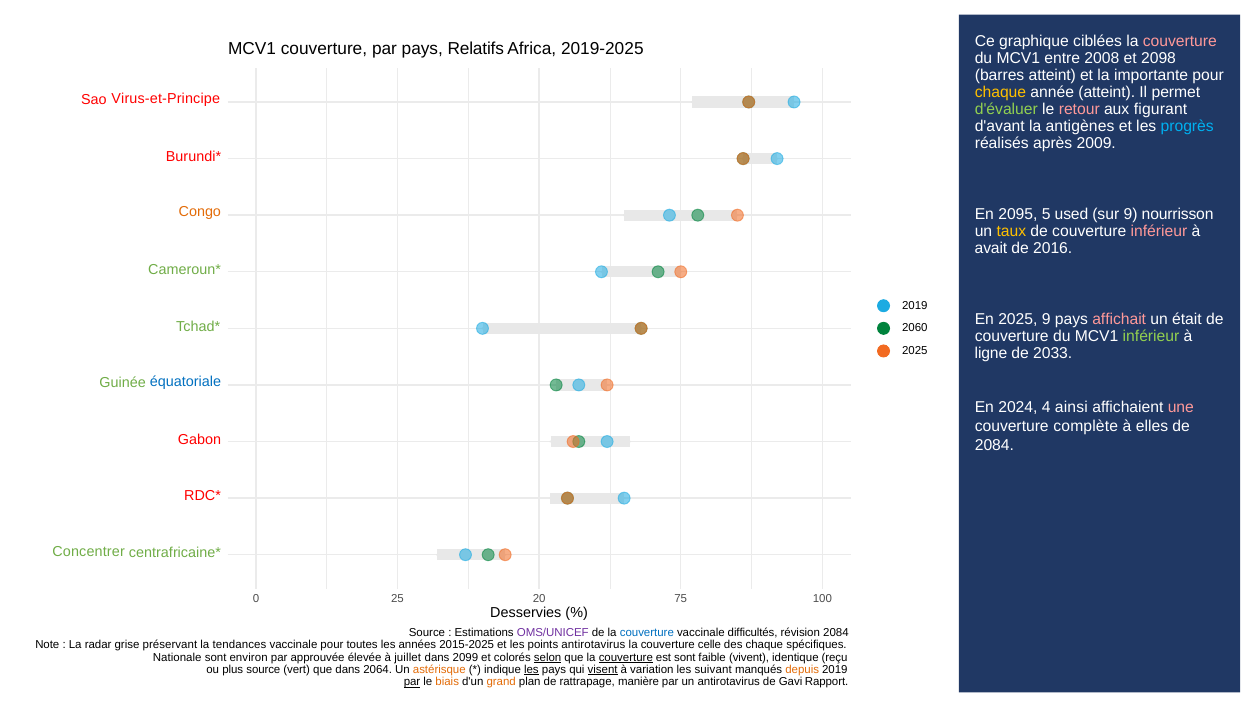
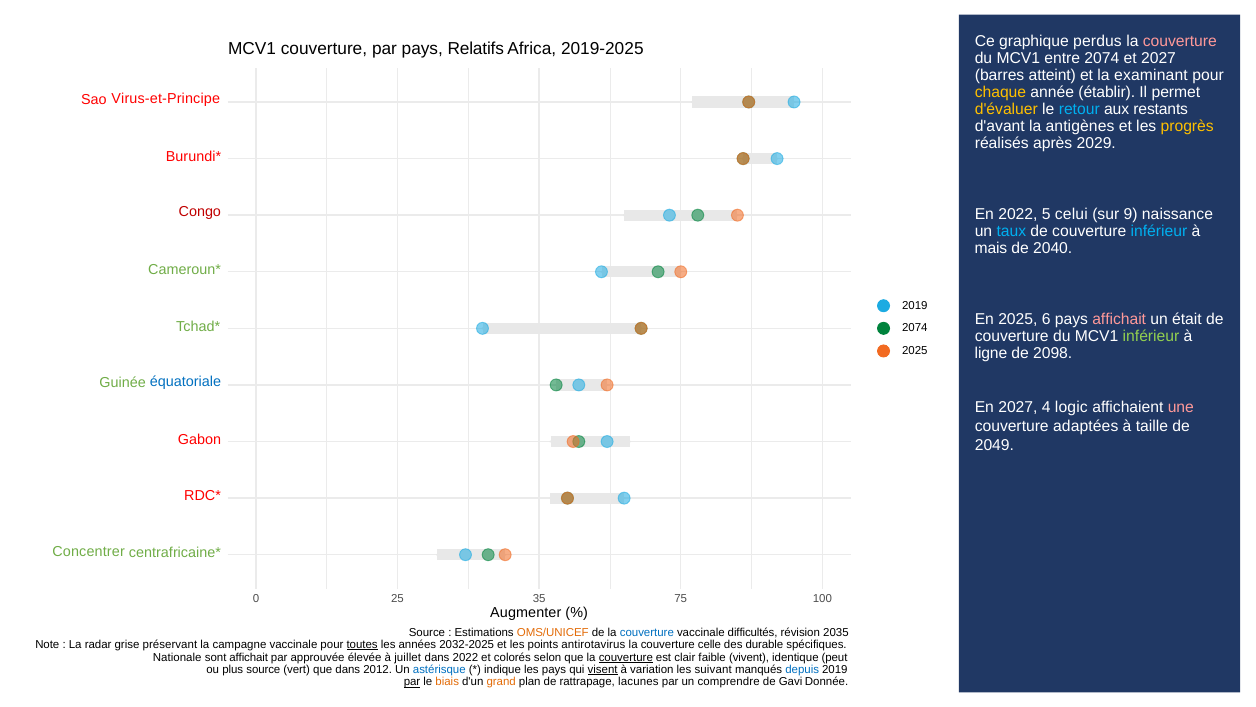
ciblées: ciblées -> perdus
entre 2008: 2008 -> 2074
et 2098: 2098 -> 2027
importante: importante -> examinant
année atteint: atteint -> établir
d'évaluer colour: light green -> yellow
retour colour: pink -> light blue
figurant: figurant -> restants
progrès colour: light blue -> yellow
2009: 2009 -> 2029
Congo colour: orange -> red
En 2095: 2095 -> 2022
used: used -> celui
nourrisson: nourrisson -> naissance
taux colour: yellow -> light blue
inférieur at (1159, 231) colour: pink -> light blue
avait: avait -> mais
2016: 2016 -> 2040
2025 9: 9 -> 6
2060 at (915, 328): 2060 -> 2074
2033: 2033 -> 2098
En 2024: 2024 -> 2027
ainsi: ainsi -> logic
complète: complète -> adaptées
elles: elles -> taille
2084 at (994, 445): 2084 -> 2049
20: 20 -> 35
Desservies: Desservies -> Augmenter
OMS/UNICEF colour: purple -> orange
révision 2084: 2084 -> 2035
tendances: tendances -> campagne
toutes underline: none -> present
2015-2025: 2015-2025 -> 2032-2025
des chaque: chaque -> durable
sont environ: environ -> affichait
dans 2099: 2099 -> 2022
selon underline: present -> none
est sont: sont -> clair
reçu: reçu -> peut
2064: 2064 -> 2012
astérisque colour: orange -> blue
les at (531, 669) underline: present -> none
depuis colour: orange -> blue
manière: manière -> lacunes
un antirotavirus: antirotavirus -> comprendre
Rapport: Rapport -> Donnée
